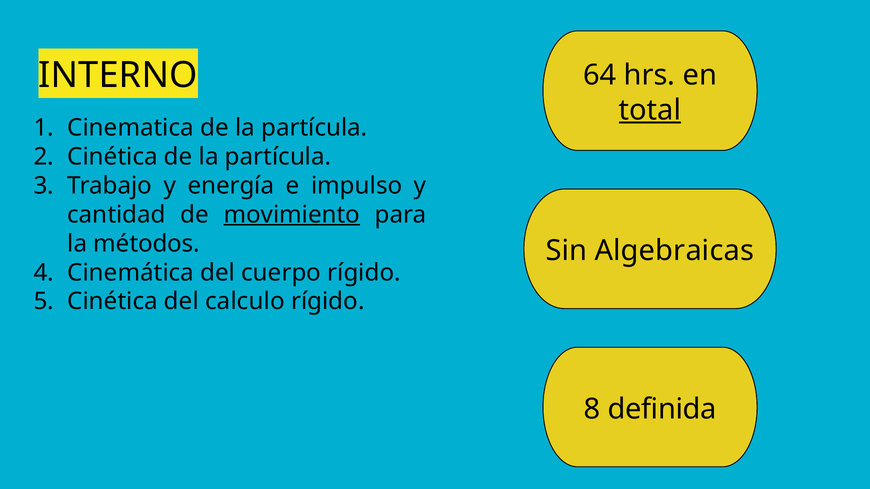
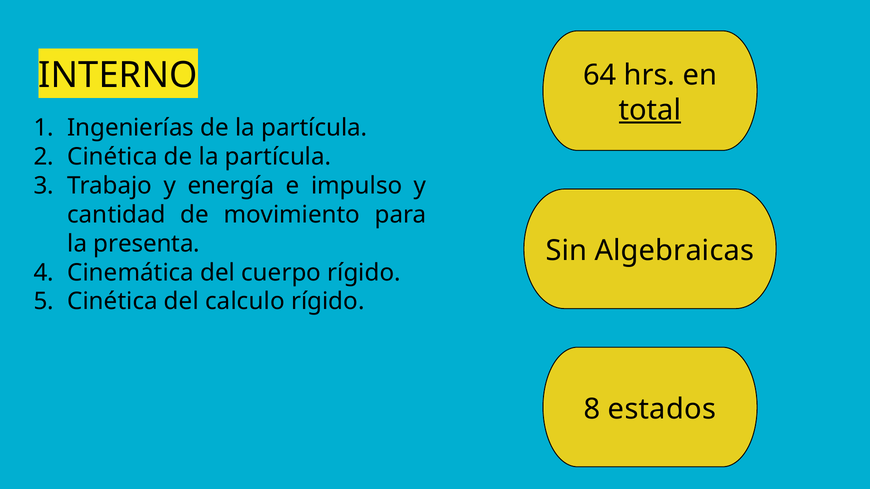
Cinematica: Cinematica -> Ingenierías
movimiento underline: present -> none
métodos: métodos -> presenta
definida: definida -> estados
